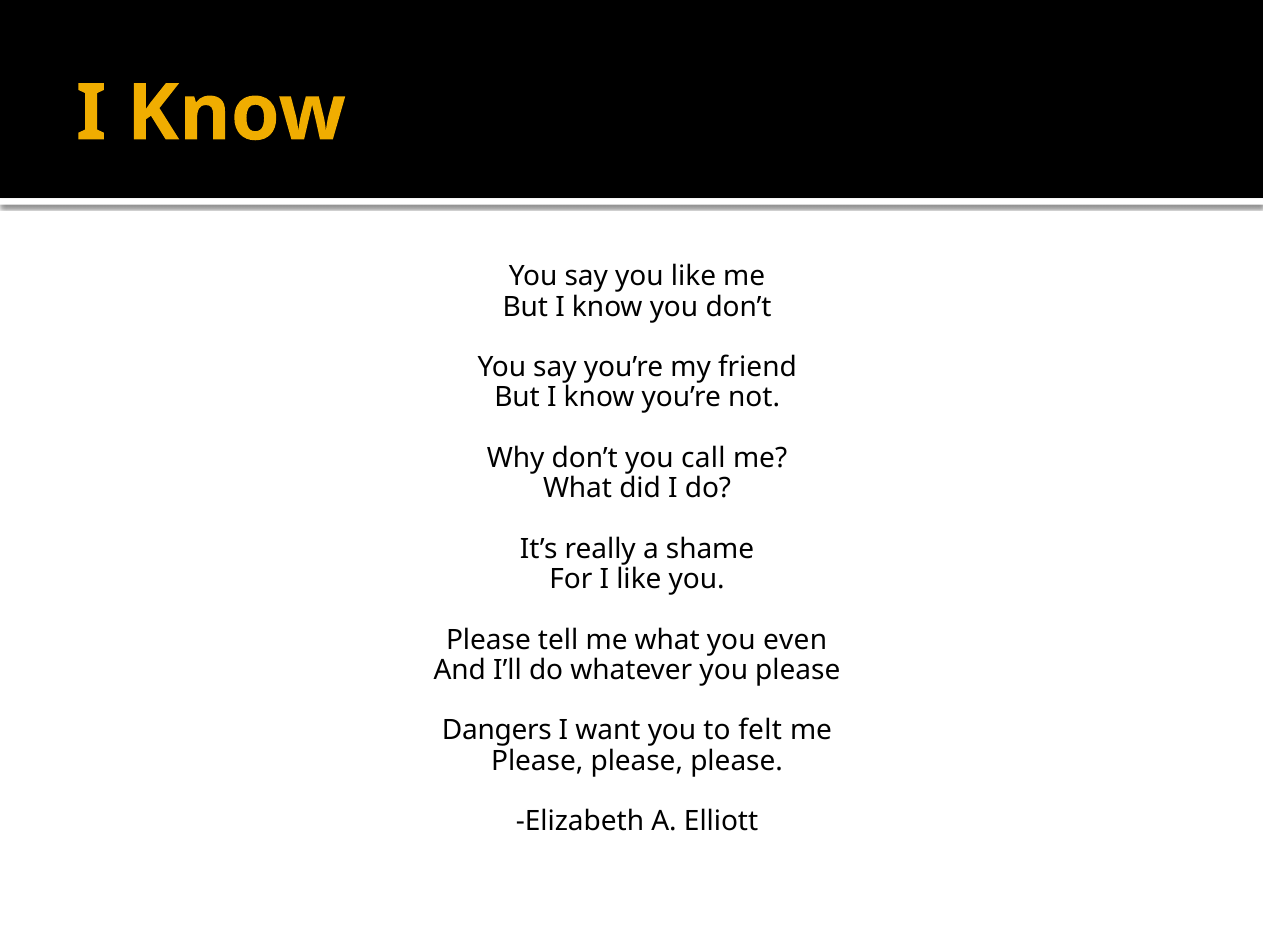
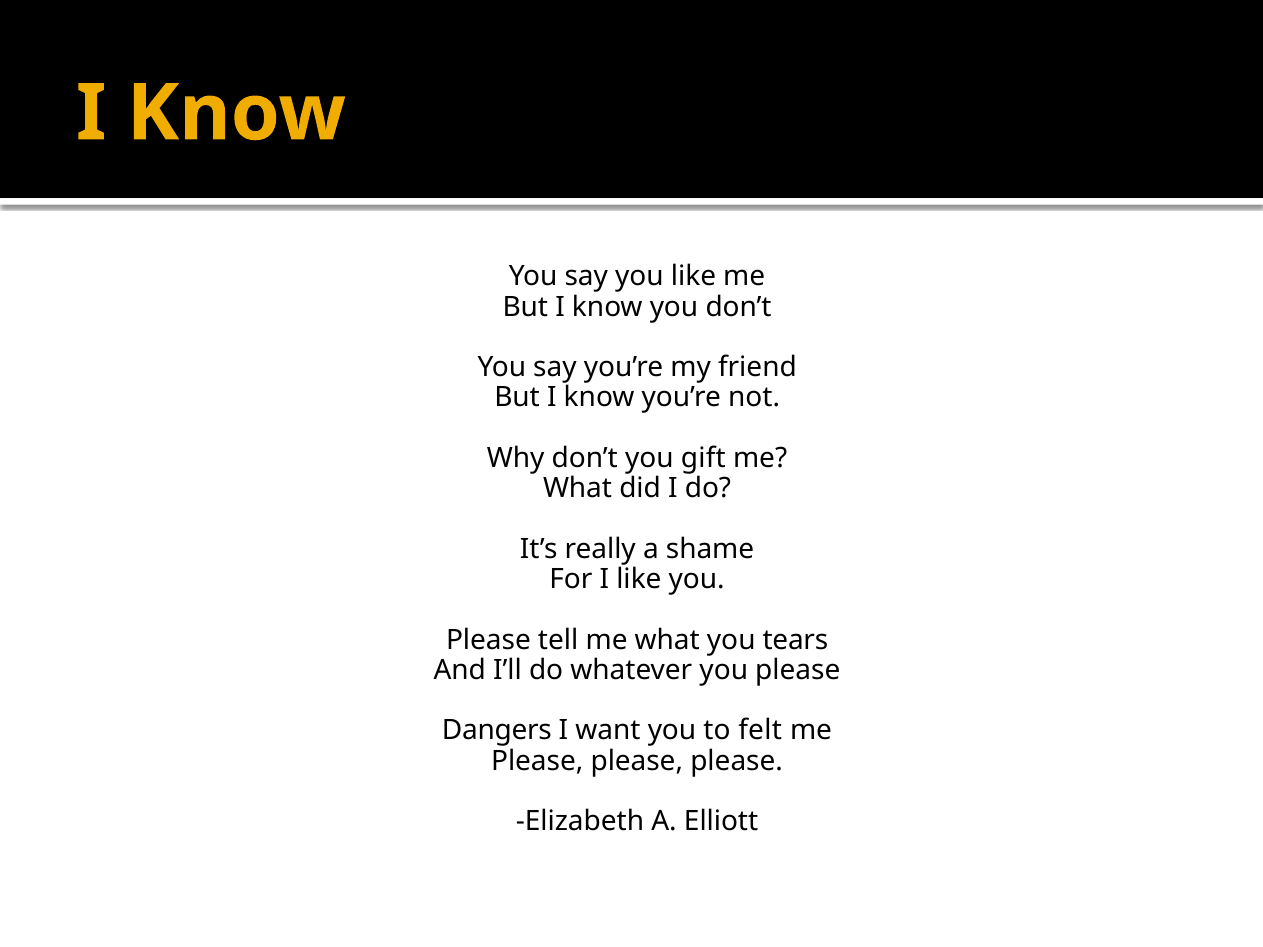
call: call -> gift
even: even -> tears
